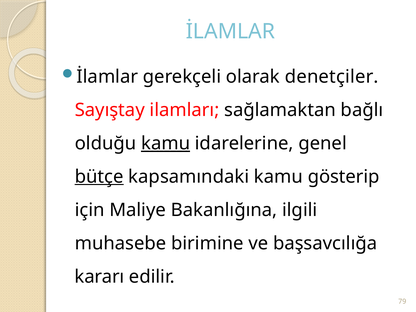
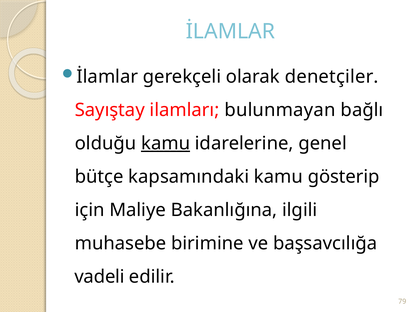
sağlamaktan: sağlamaktan -> bulunmayan
bütçe underline: present -> none
kararı: kararı -> vadeli
